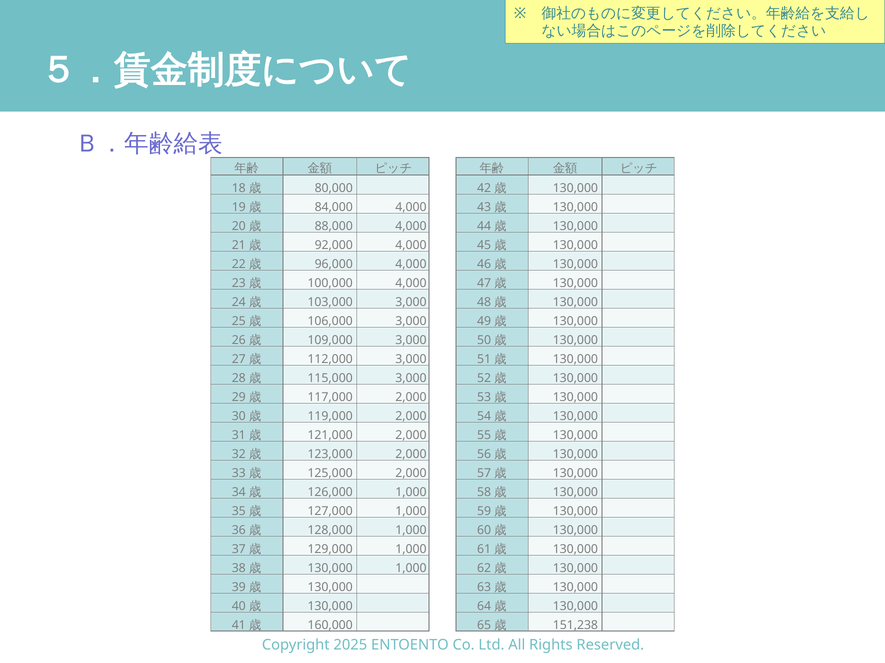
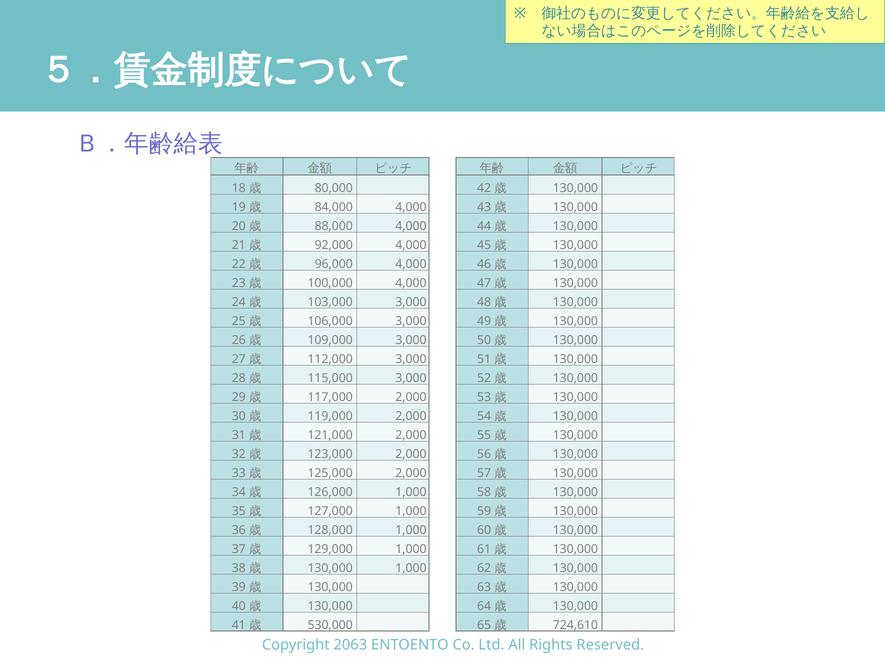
160,000: 160,000 -> 530,000
151,238: 151,238 -> 724,610
2025: 2025 -> 2063
